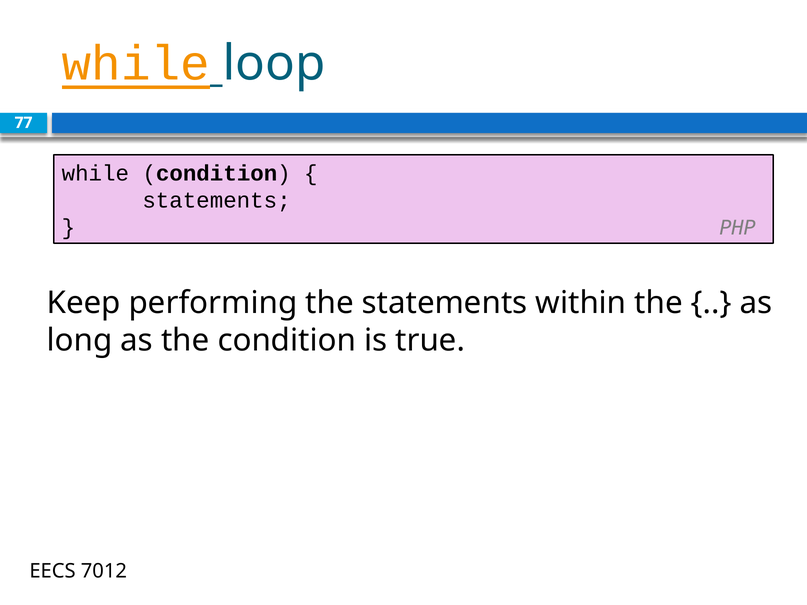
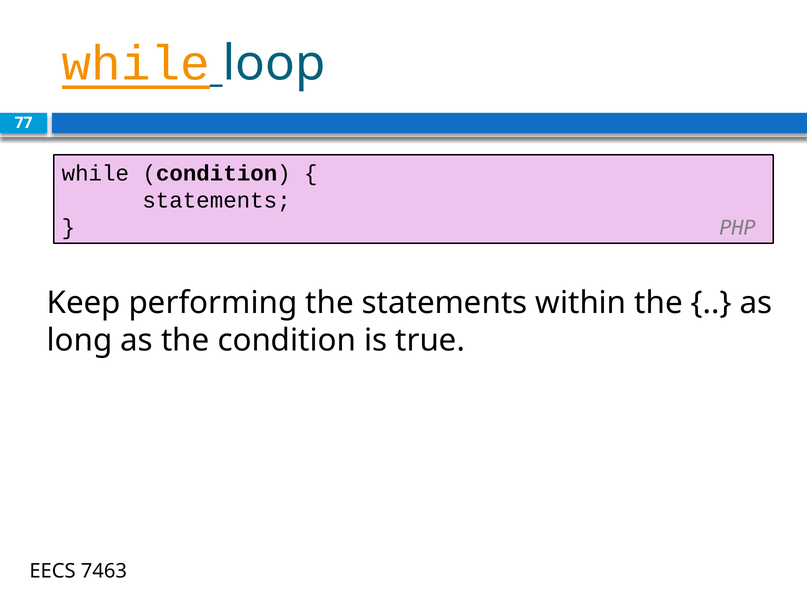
7012: 7012 -> 7463
